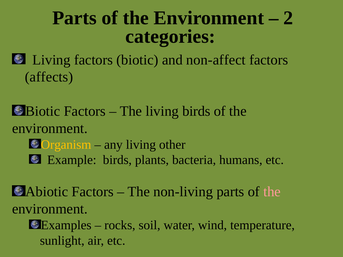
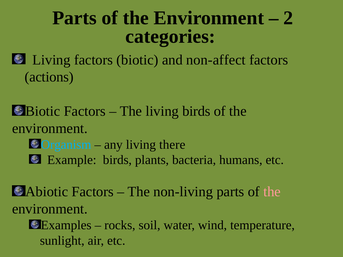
affects: affects -> actions
Organism colour: yellow -> light blue
other: other -> there
